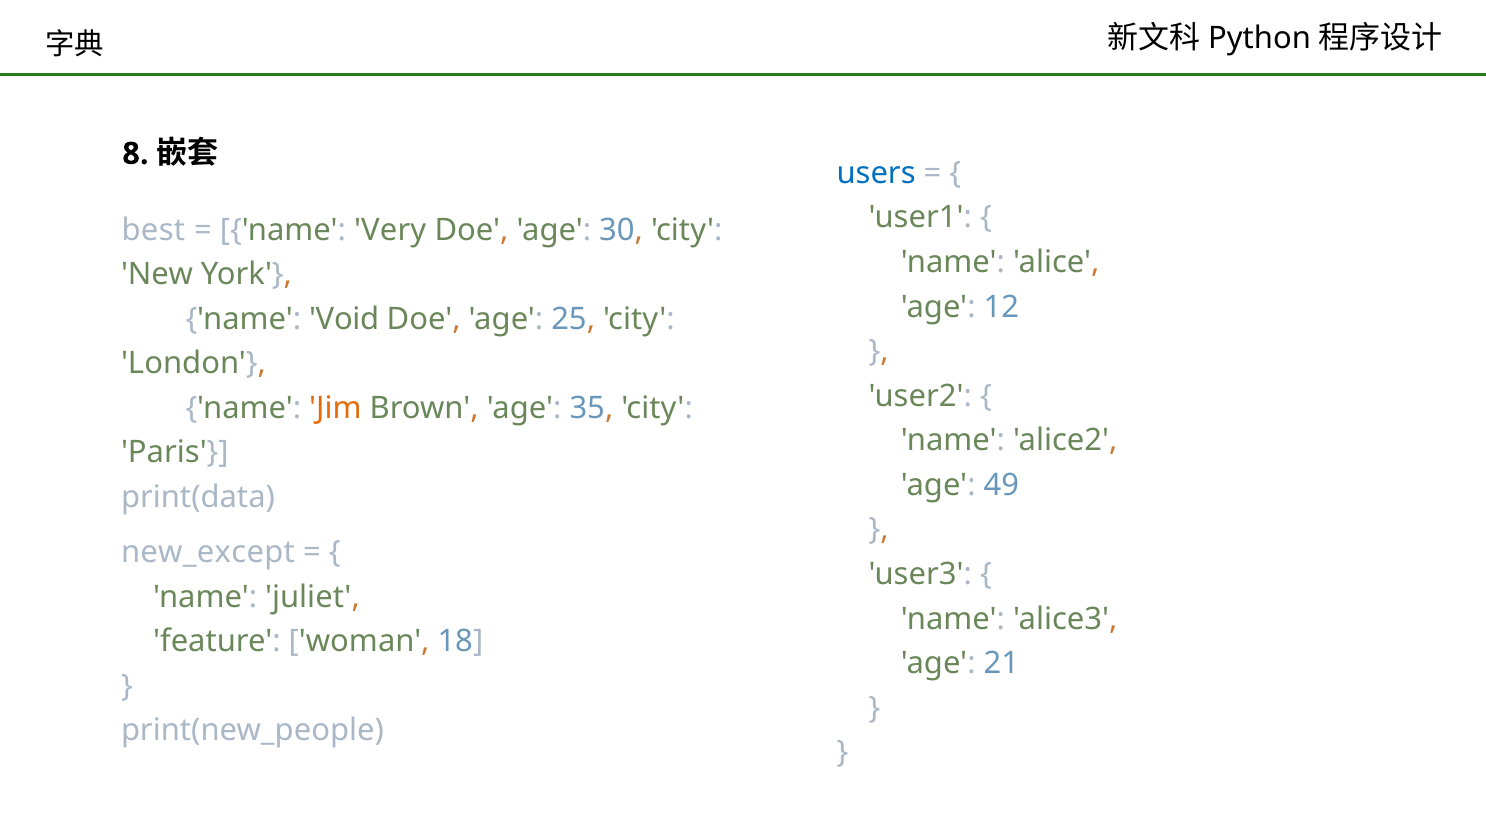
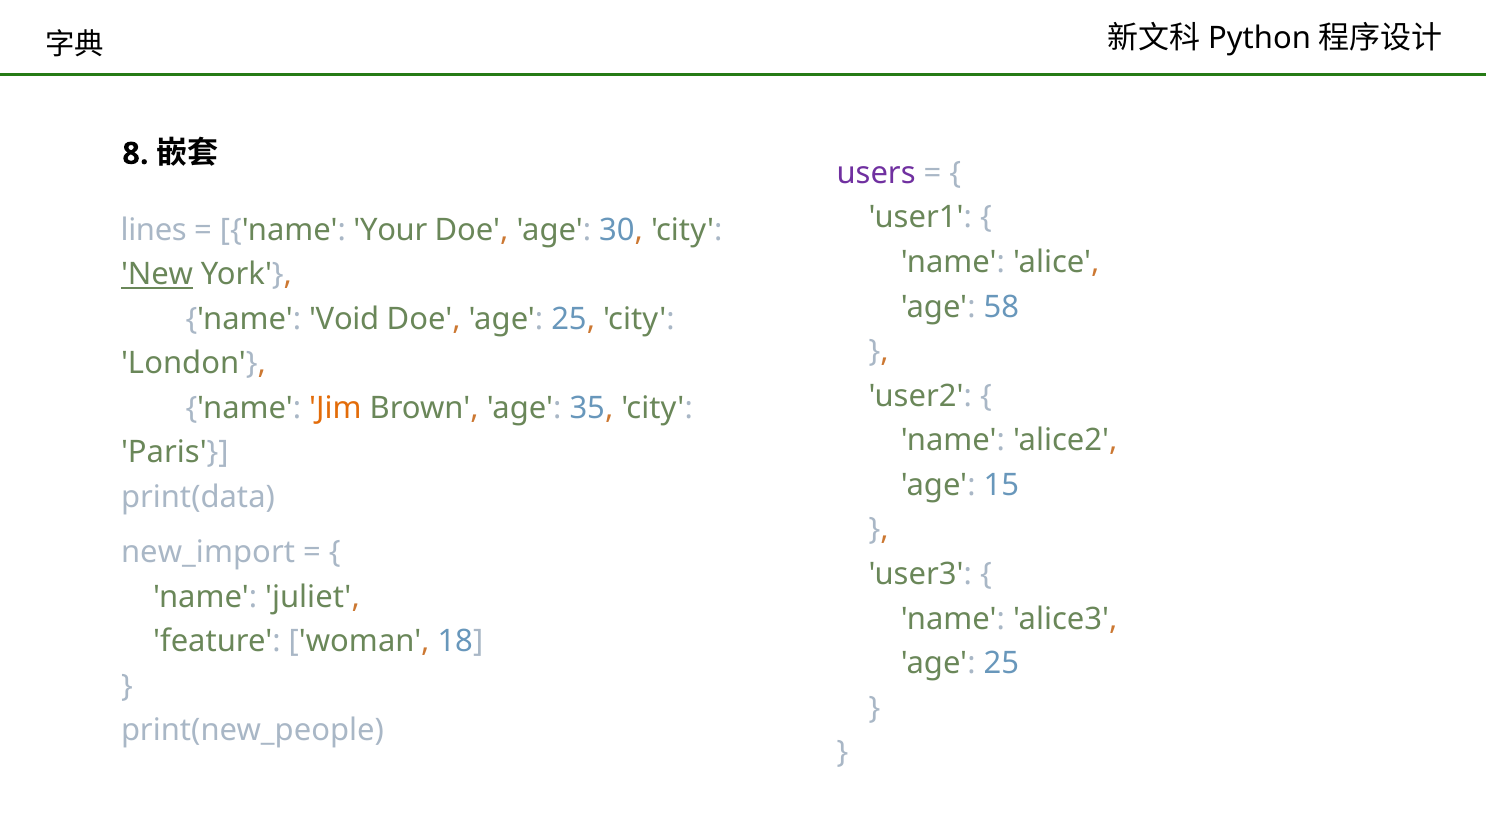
users colour: blue -> purple
best: best -> lines
Very: Very -> Your
New underline: none -> present
12: 12 -> 58
49: 49 -> 15
new_except: new_except -> new_import
21 at (1001, 663): 21 -> 25
